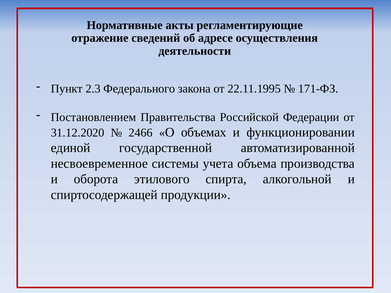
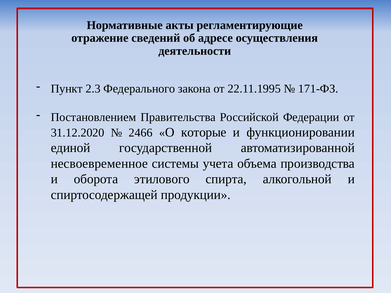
объемах: объемах -> которые
